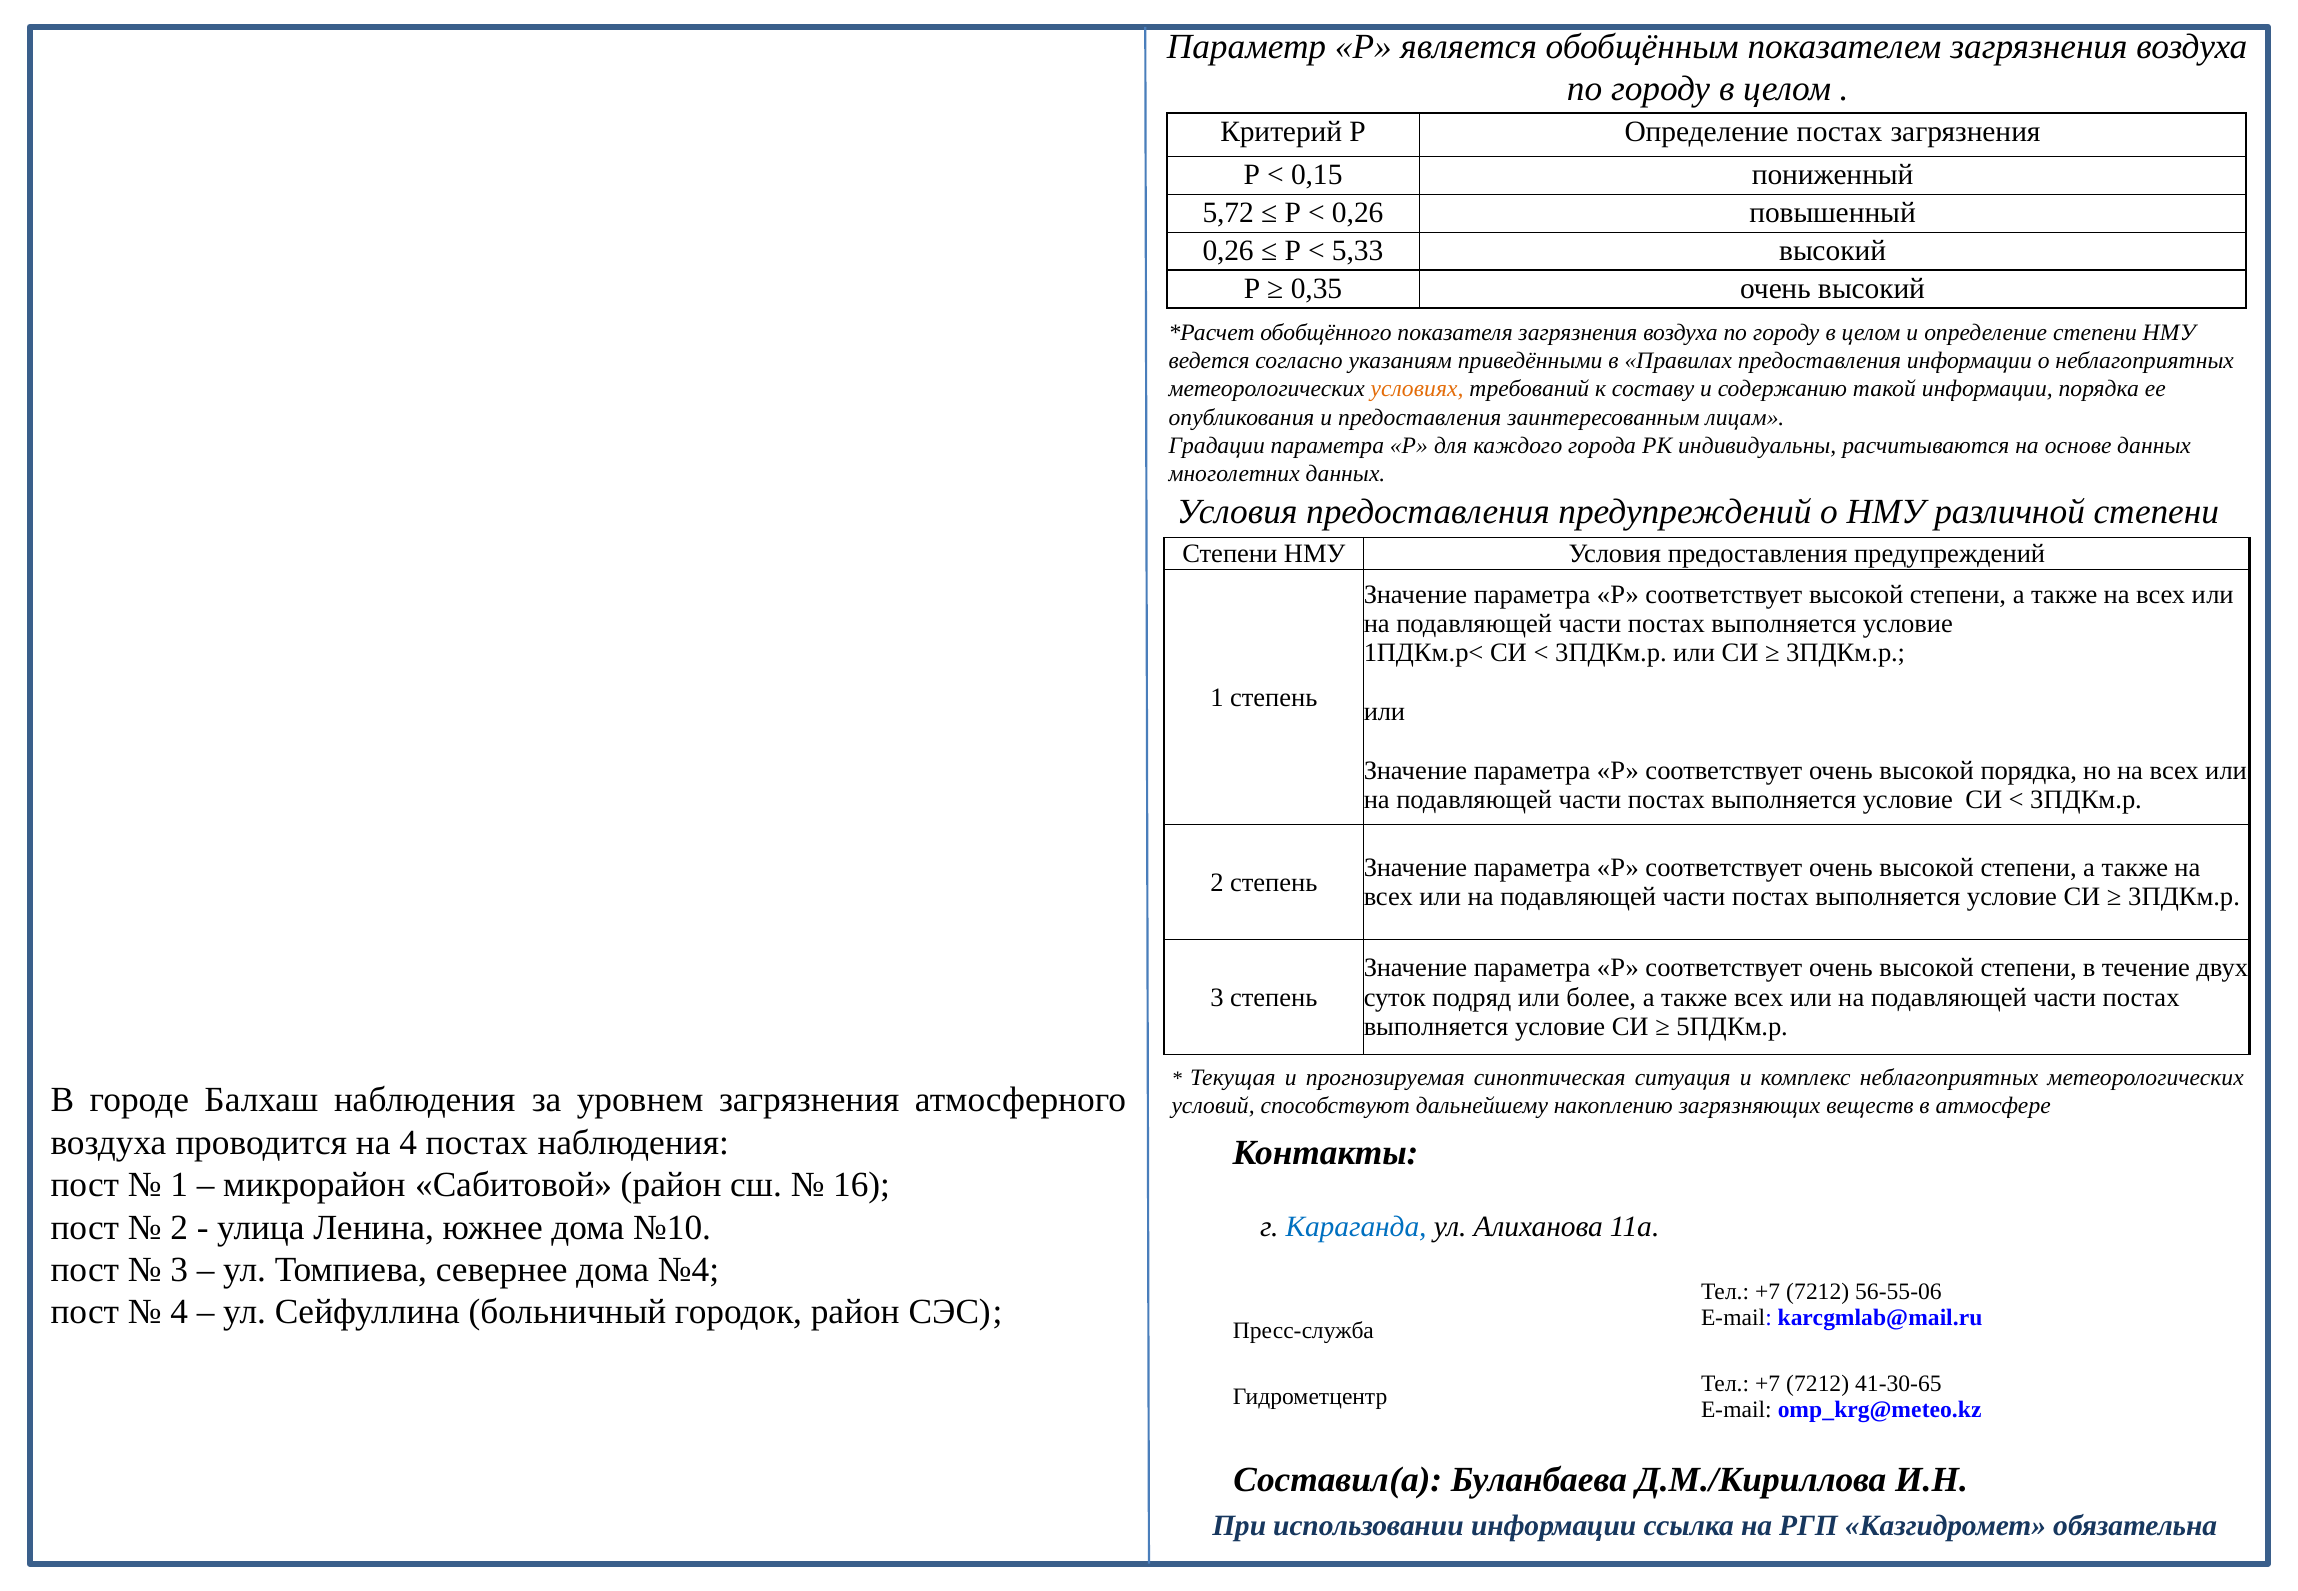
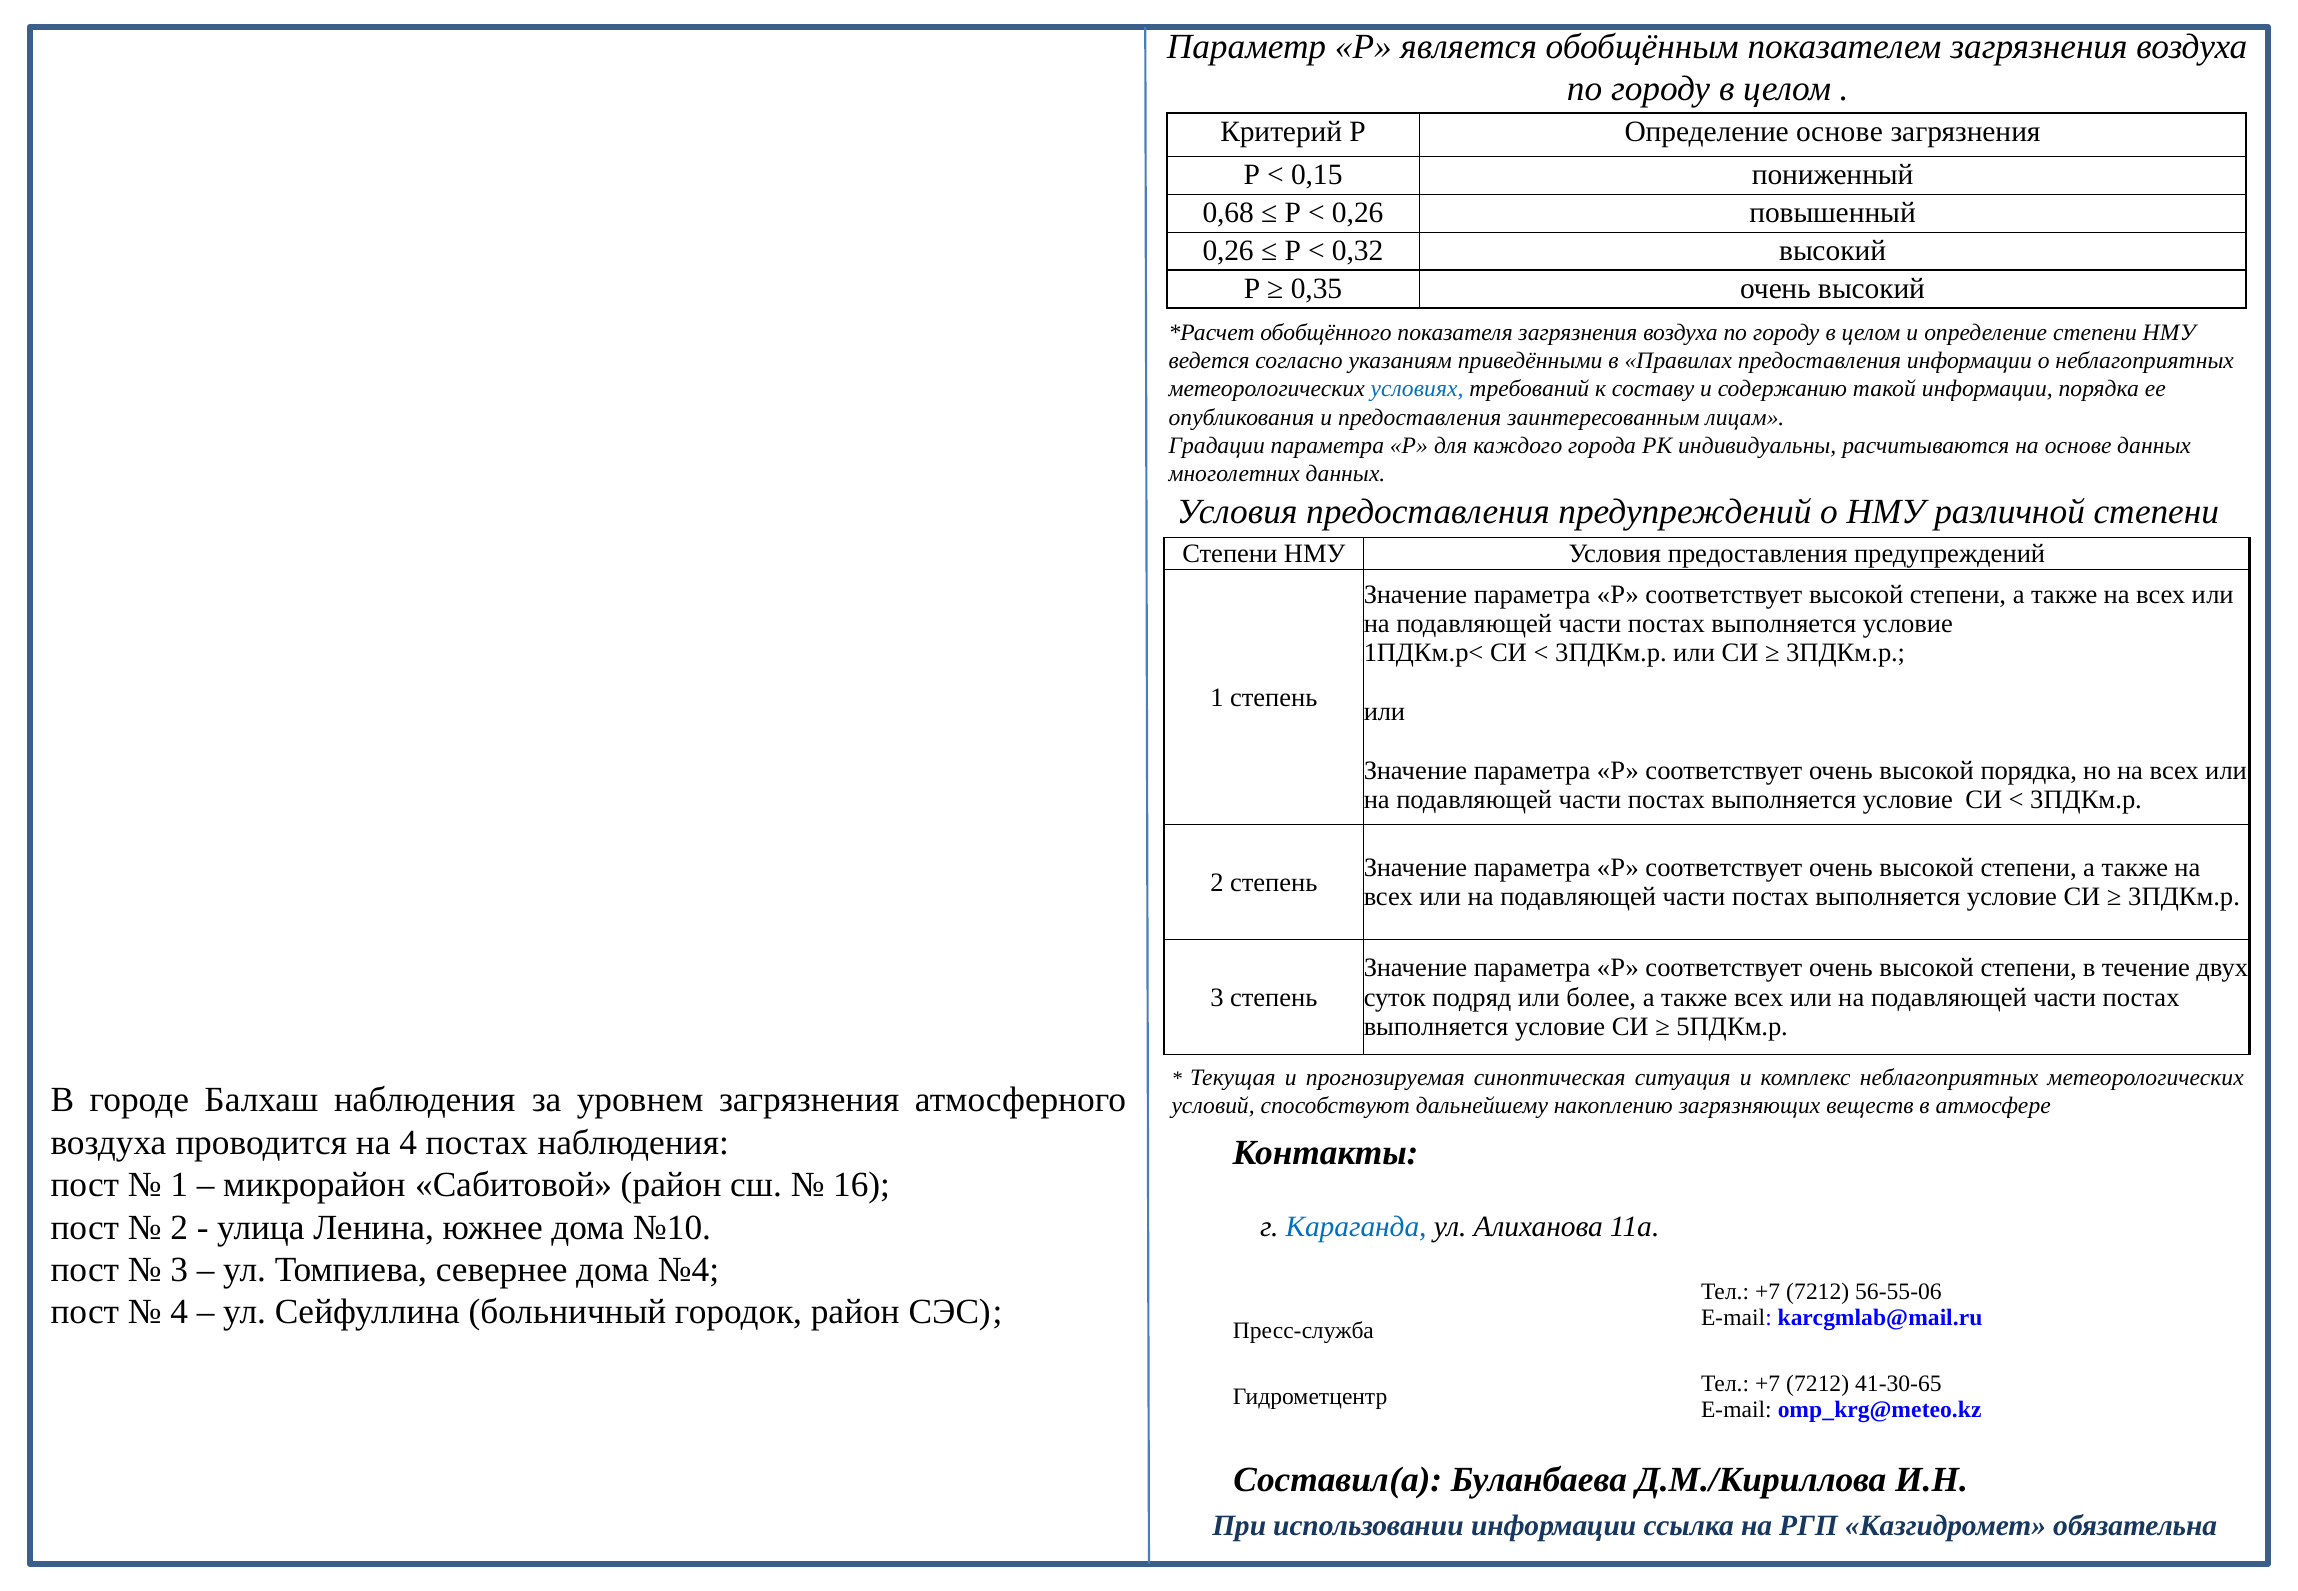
Определение постах: постах -> основе
5,72: 5,72 -> 0,68
5,33: 5,33 -> 0,32
условиях colour: orange -> blue
